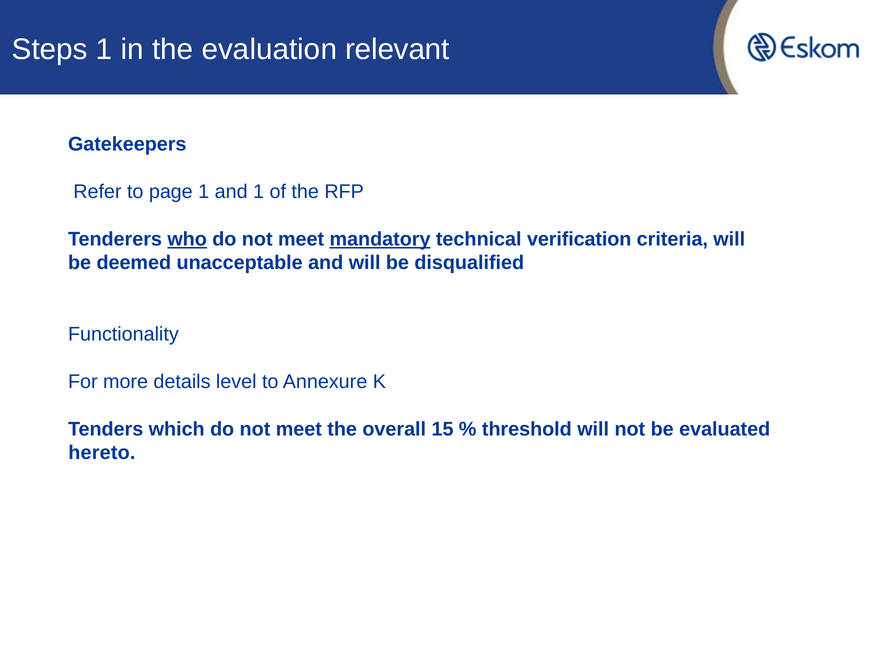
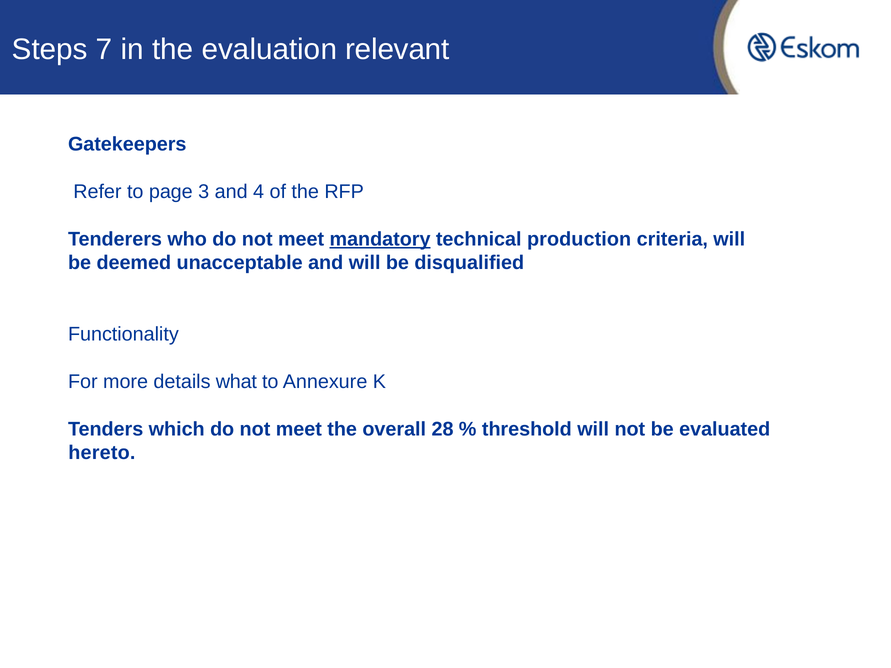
Steps 1: 1 -> 7
page 1: 1 -> 3
and 1: 1 -> 4
who underline: present -> none
verification: verification -> production
level: level -> what
15: 15 -> 28
